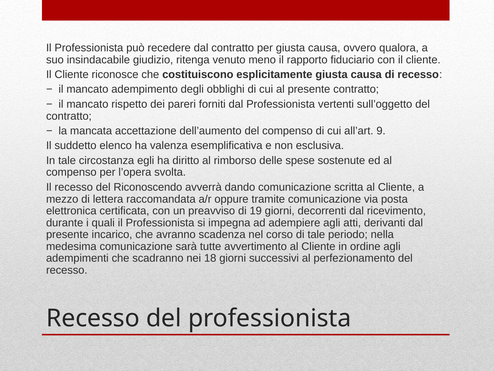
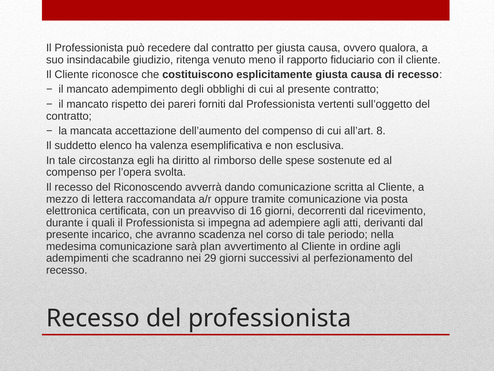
9: 9 -> 8
19: 19 -> 16
tutte: tutte -> plan
18: 18 -> 29
